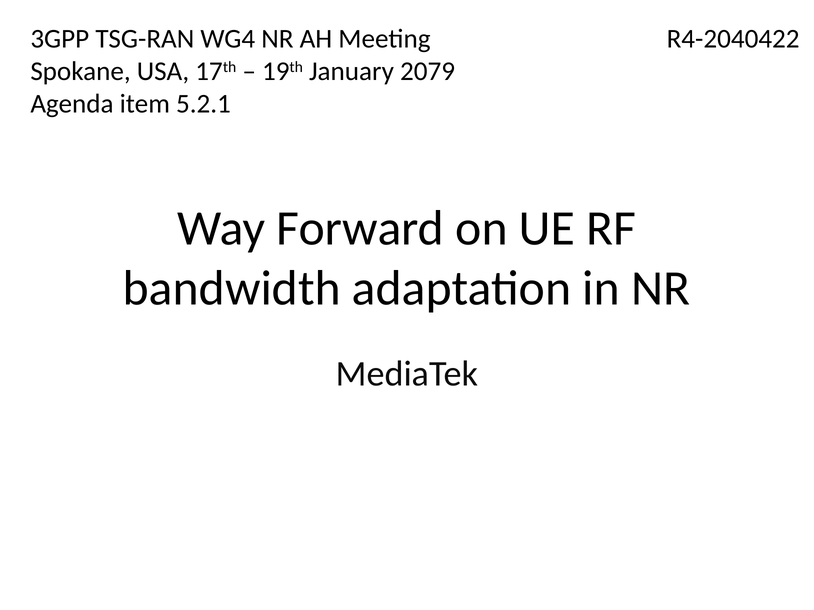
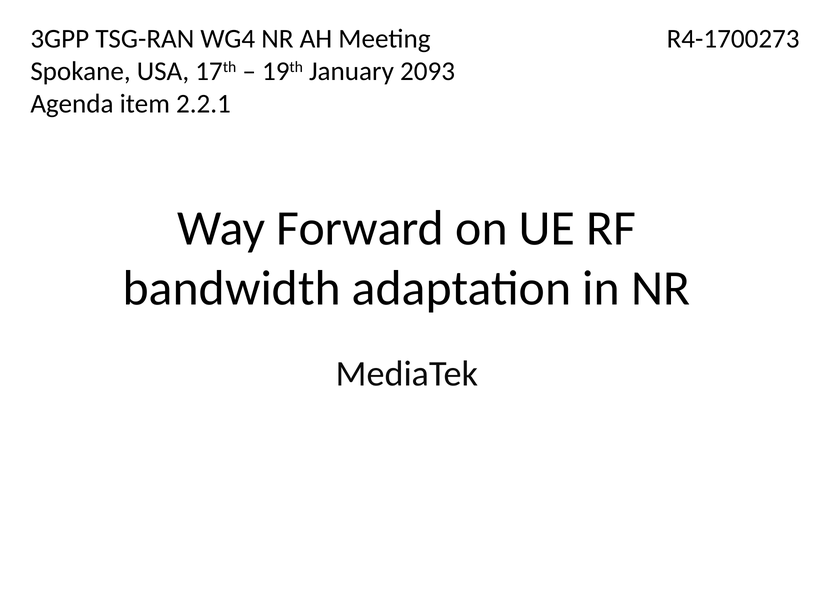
R4-2040422: R4-2040422 -> R4-1700273
2079: 2079 -> 2093
5.2.1: 5.2.1 -> 2.2.1
